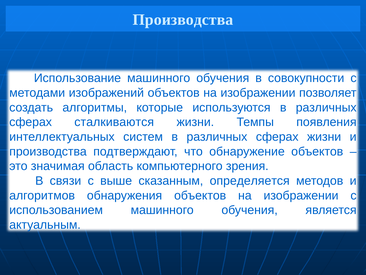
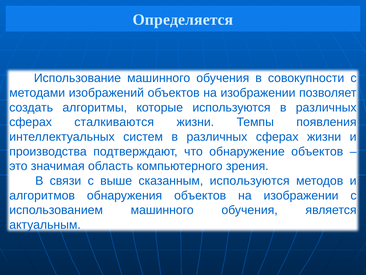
Производства at (183, 20): Производства -> Определяется
сказанным определяется: определяется -> используются
